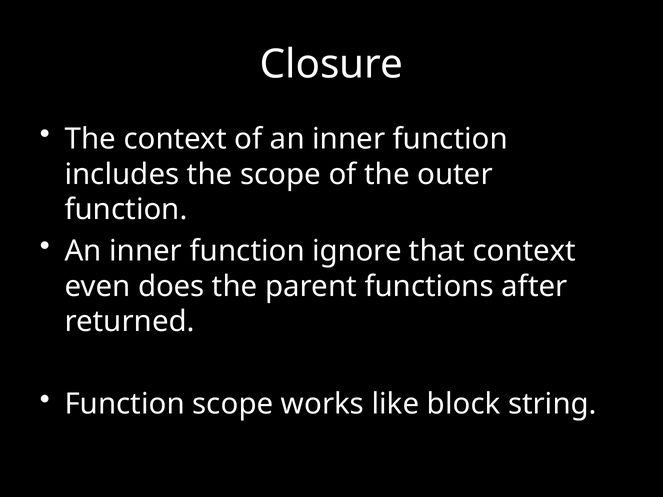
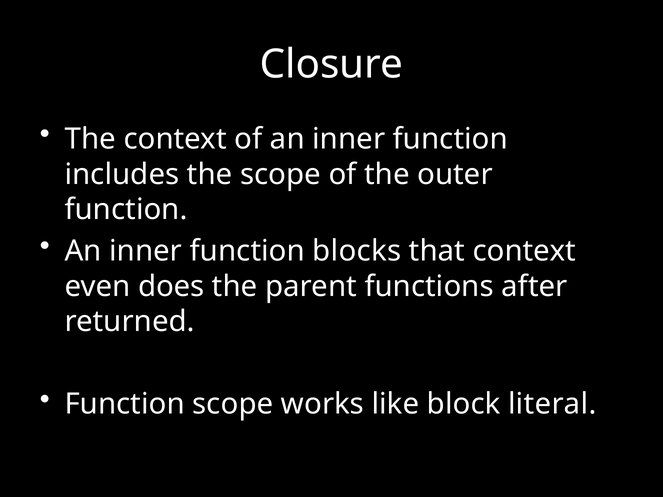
ignore: ignore -> blocks
string: string -> literal
